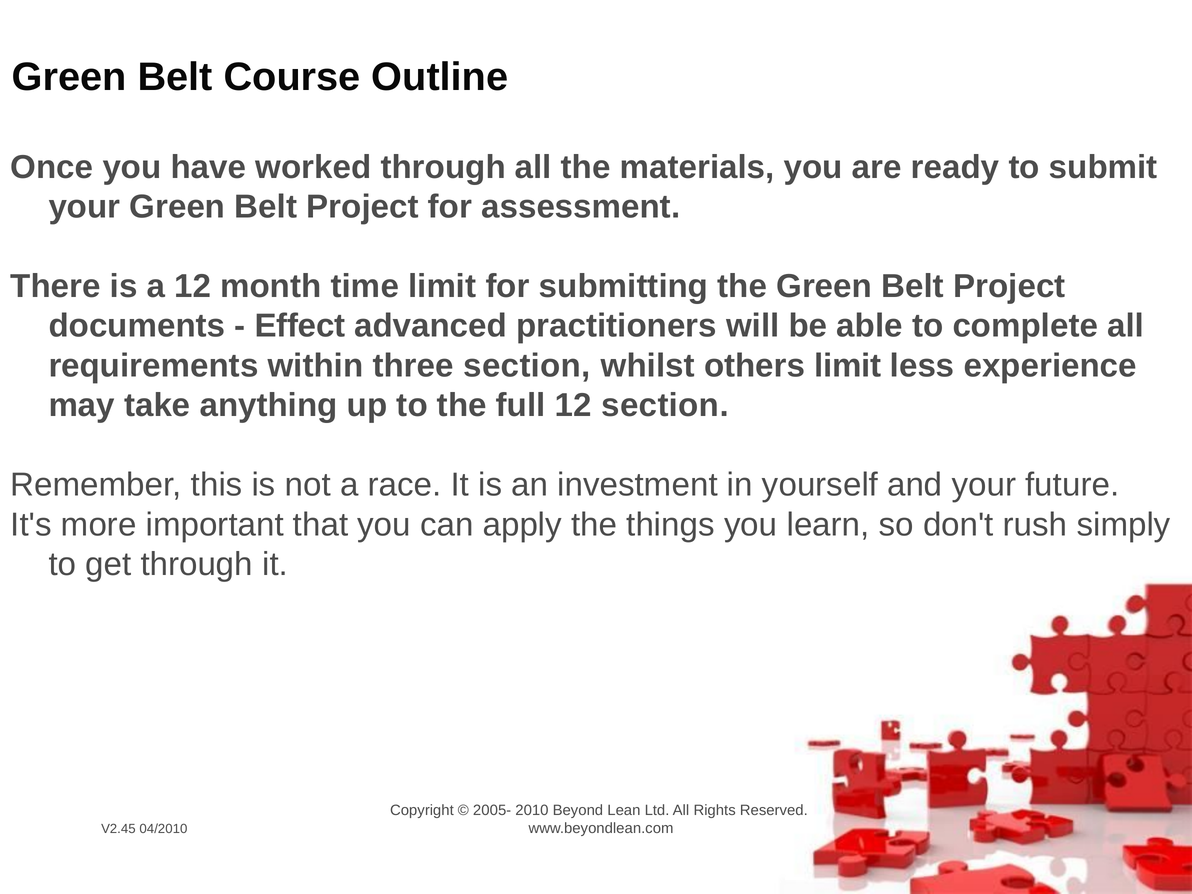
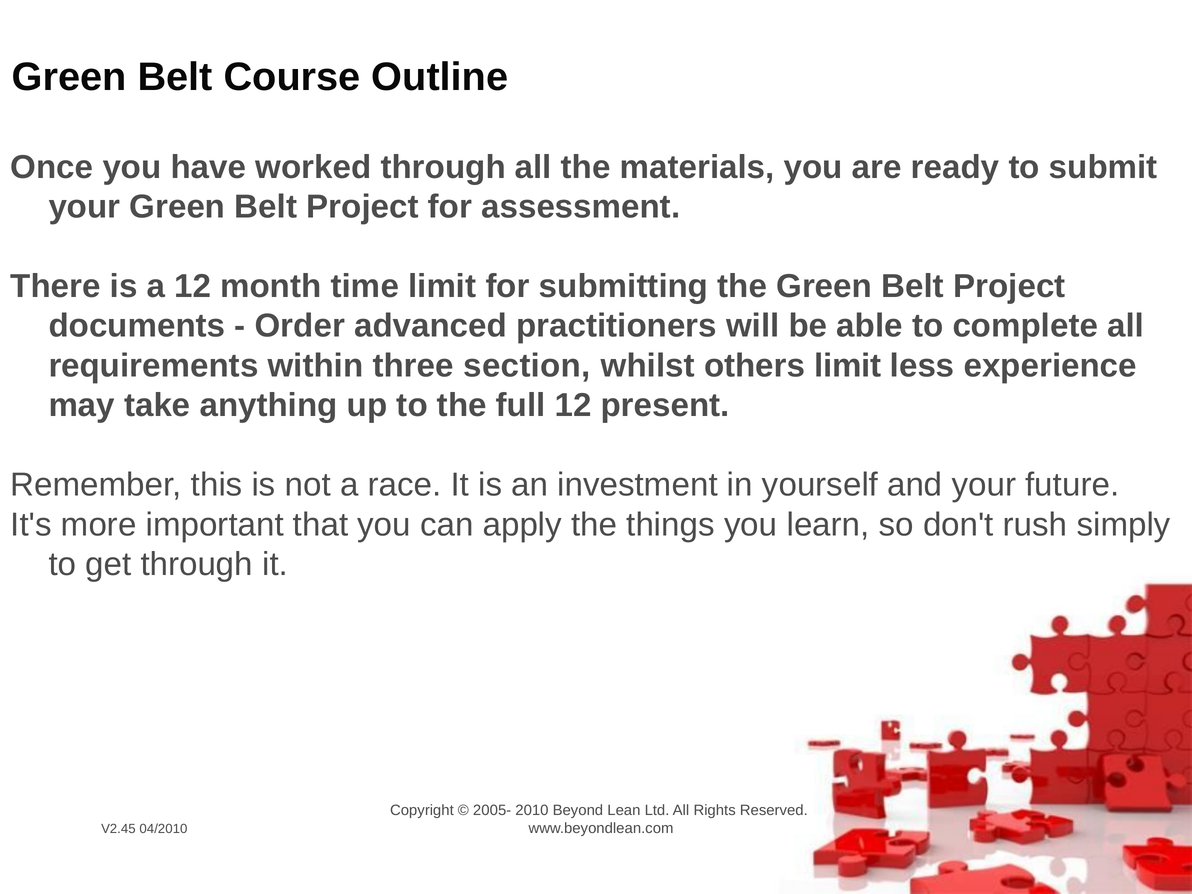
Effect: Effect -> Order
12 section: section -> present
